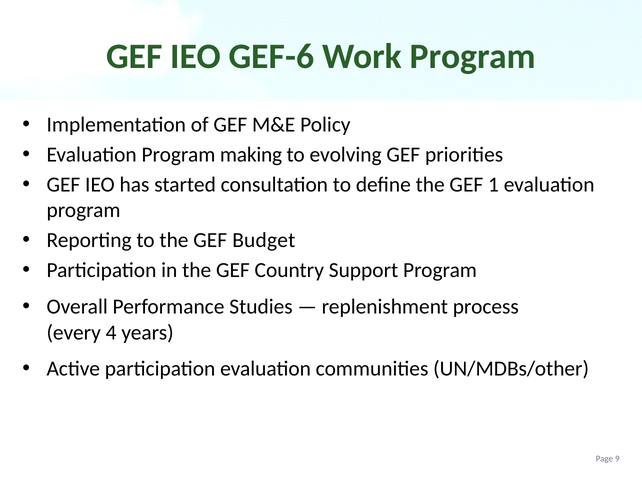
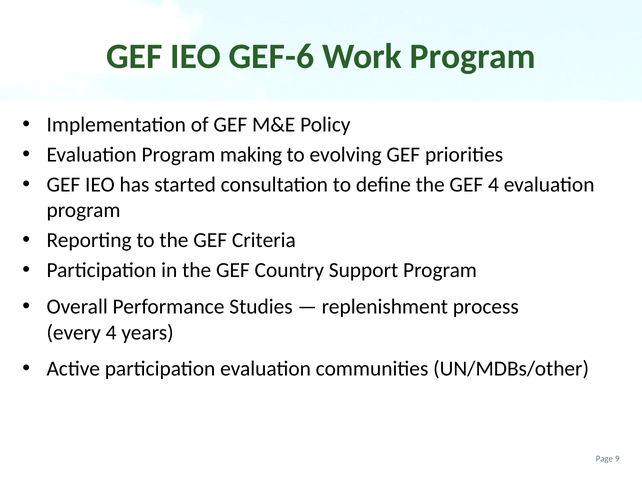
GEF 1: 1 -> 4
Budget: Budget -> Criteria
